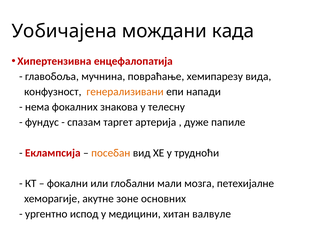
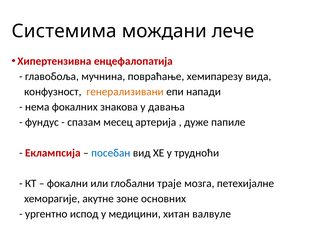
Уобичајена: Уобичајена -> Системима
када: када -> лече
телесну: телесну -> давања
таргет: таргет -> месец
посебан colour: orange -> blue
мали: мали -> траје
